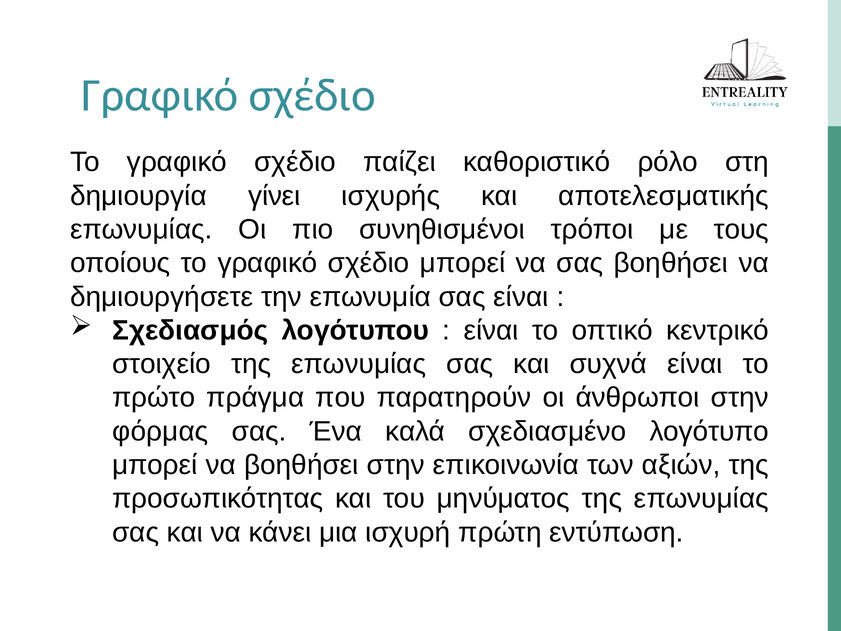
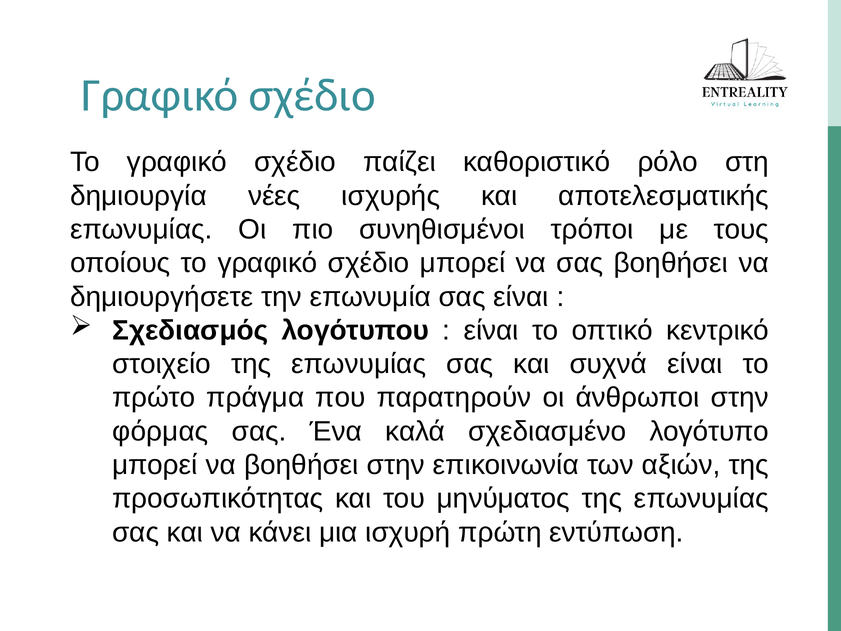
γίνει: γίνει -> νέες
